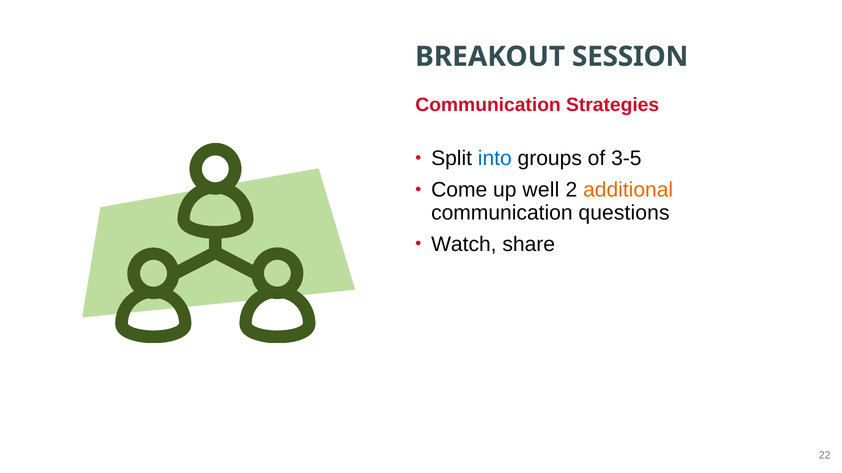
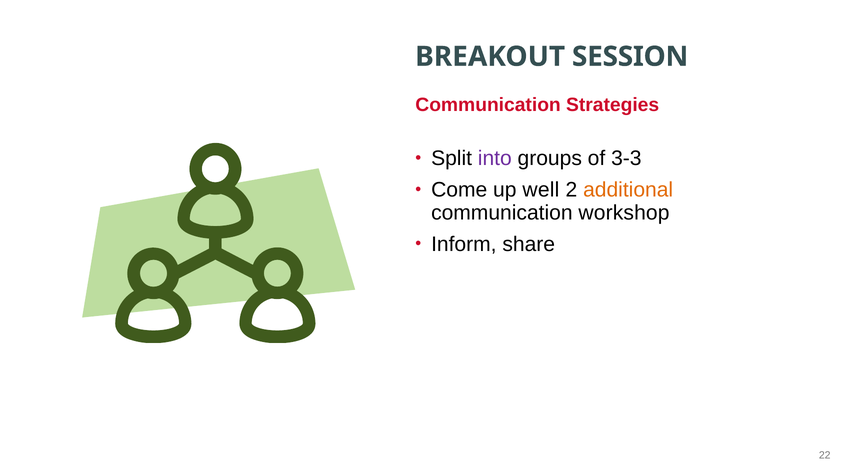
into colour: blue -> purple
3-5: 3-5 -> 3-3
questions: questions -> workshop
Watch: Watch -> Inform
